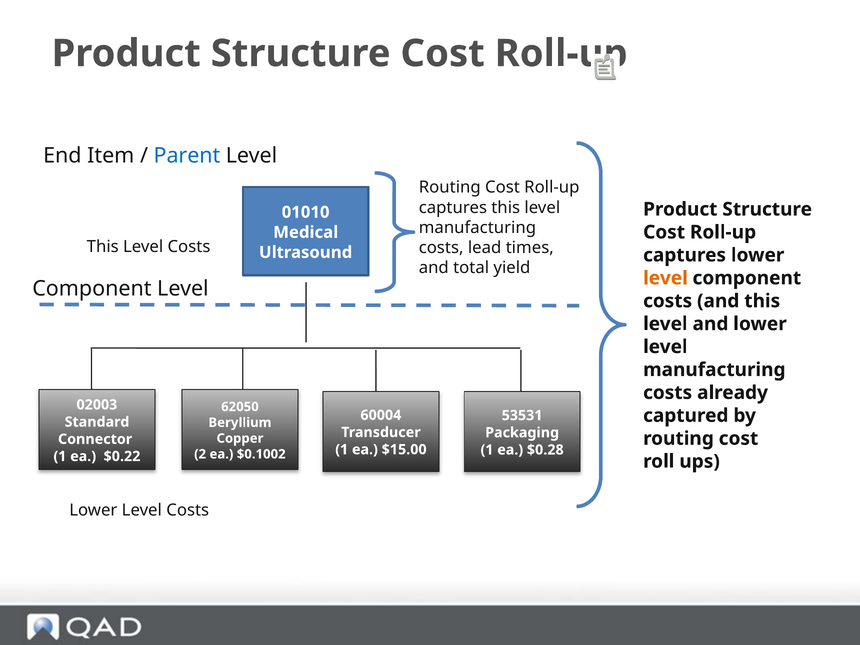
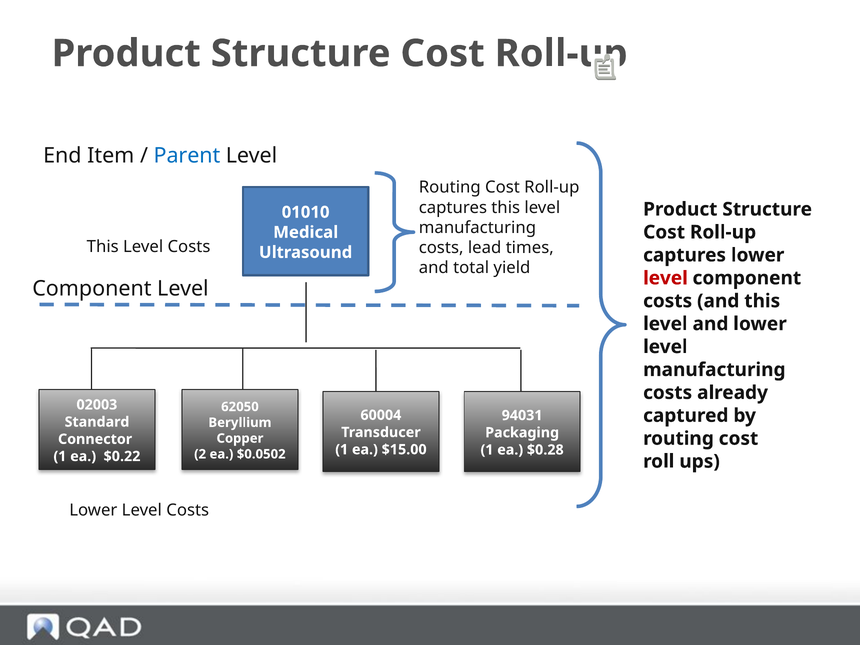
level at (665, 278) colour: orange -> red
53531: 53531 -> 94031
$0.1002: $0.1002 -> $0.0502
